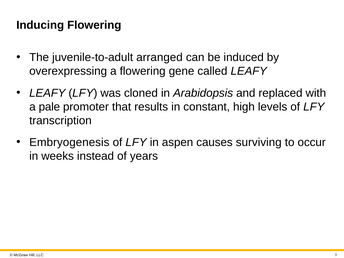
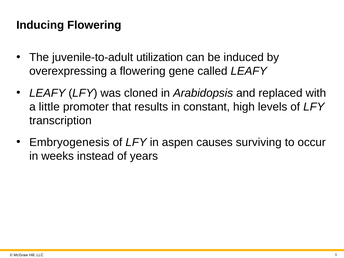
arranged: arranged -> utilization
pale: pale -> little
